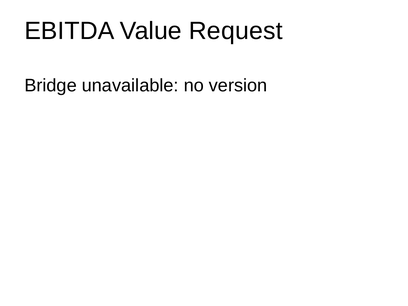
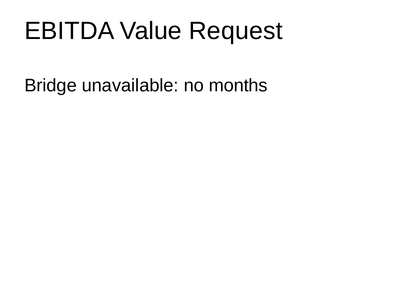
version: version -> months
